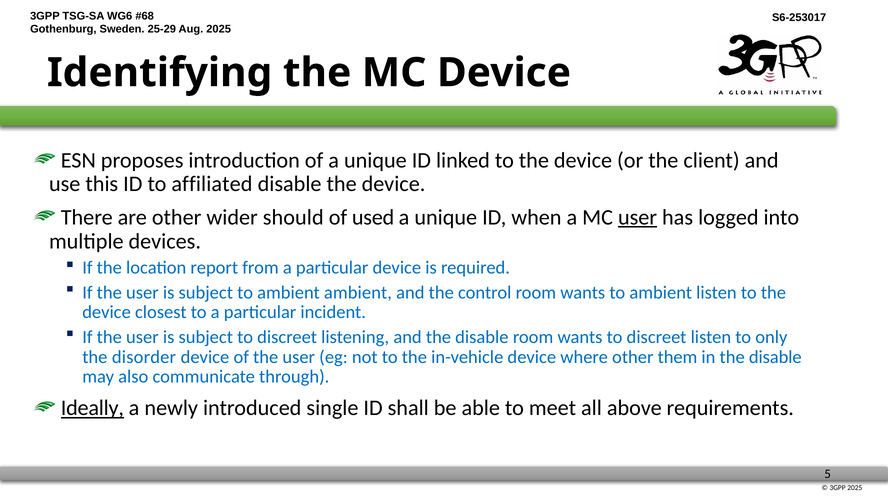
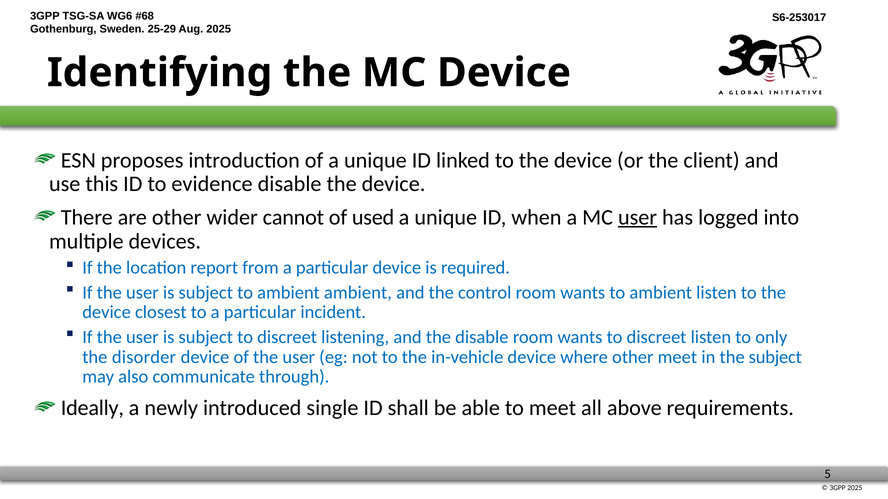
affiliated: affiliated -> evidence
should: should -> cannot
other them: them -> meet
in the disable: disable -> subject
Ideally underline: present -> none
